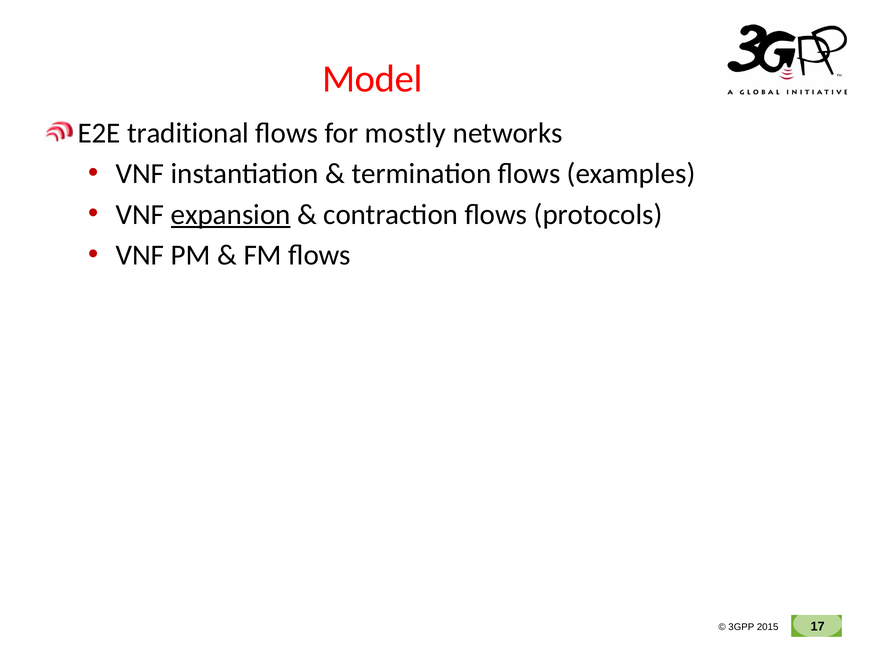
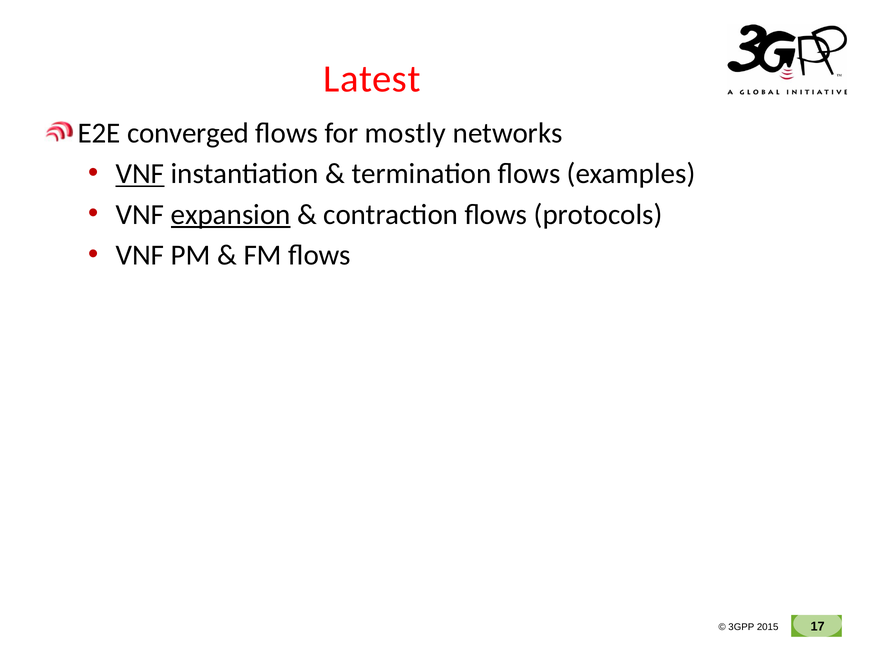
Model: Model -> Latest
traditional: traditional -> converged
VNF at (140, 174) underline: none -> present
